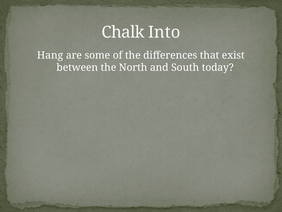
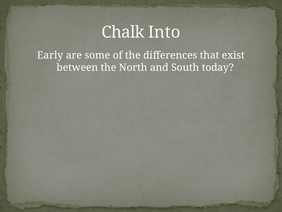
Hang: Hang -> Early
